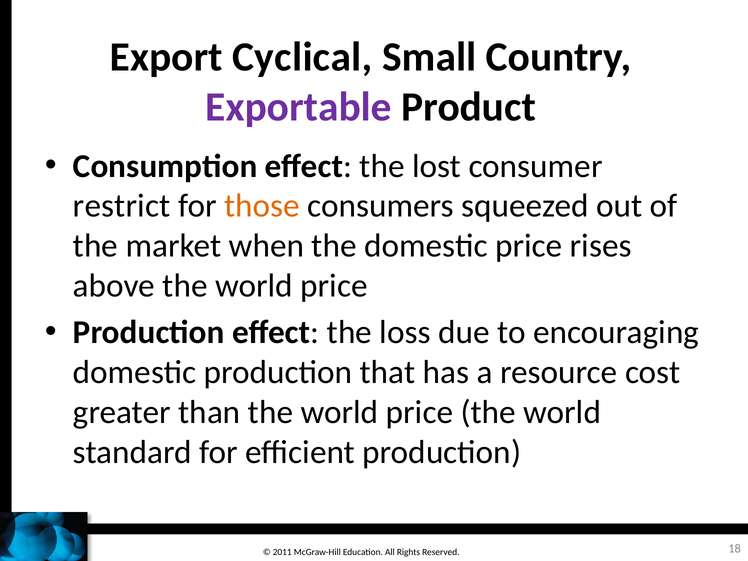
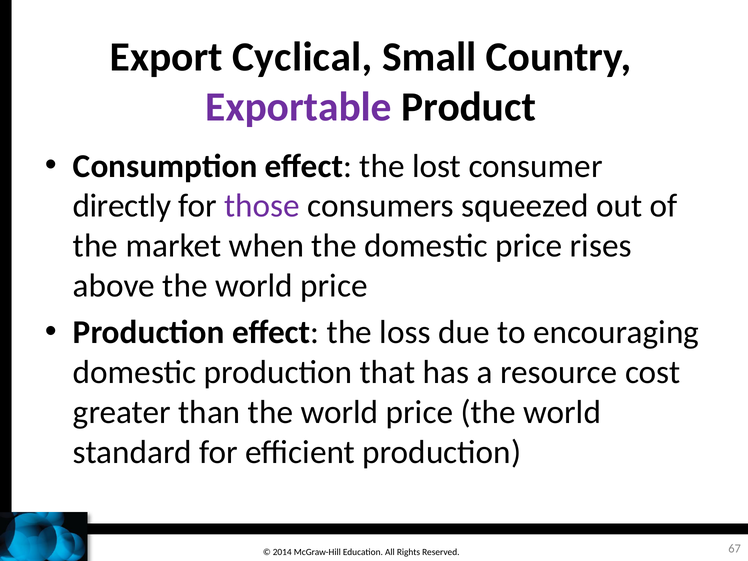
restrict: restrict -> directly
those colour: orange -> purple
2011: 2011 -> 2014
18: 18 -> 67
